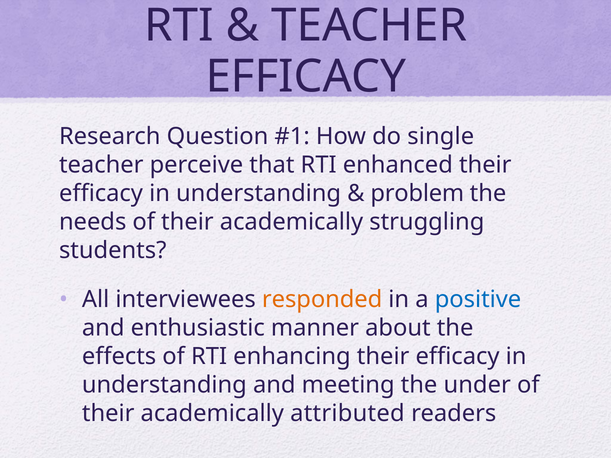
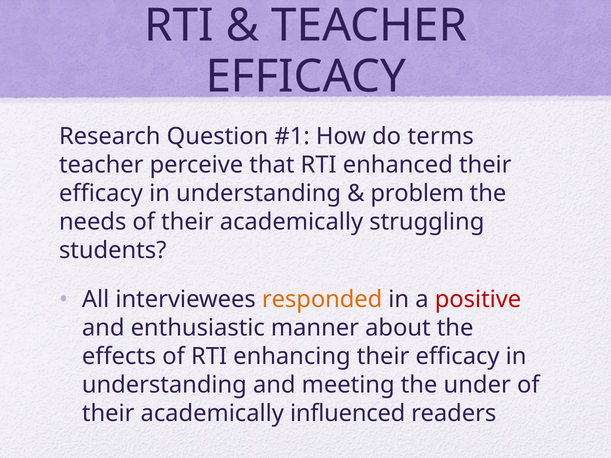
single: single -> terms
positive colour: blue -> red
attributed: attributed -> influenced
